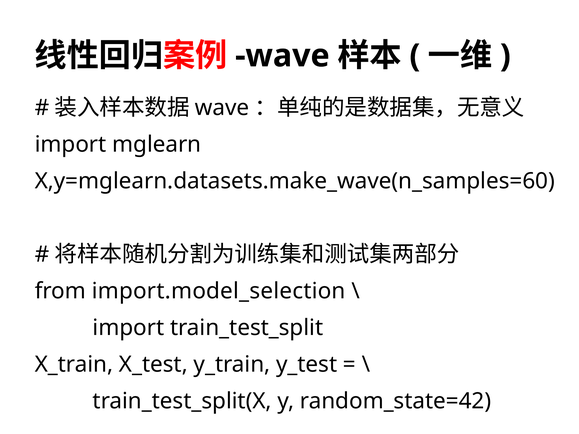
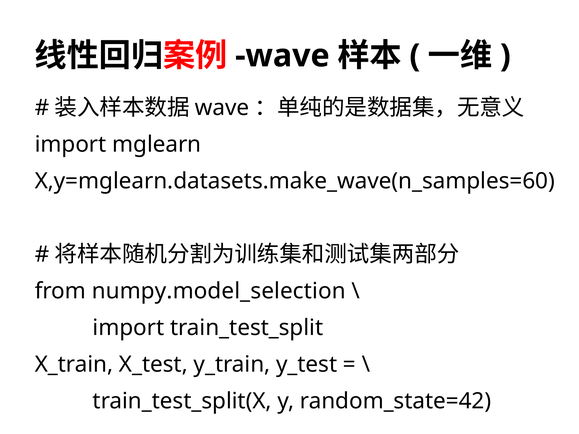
import.model_selection: import.model_selection -> numpy.model_selection
